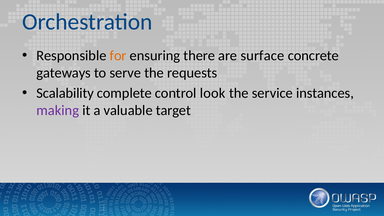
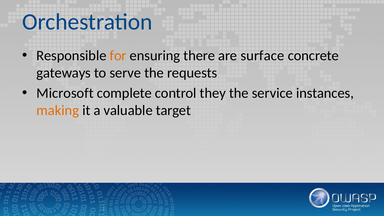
Scalability: Scalability -> Microsoft
look: look -> they
making colour: purple -> orange
